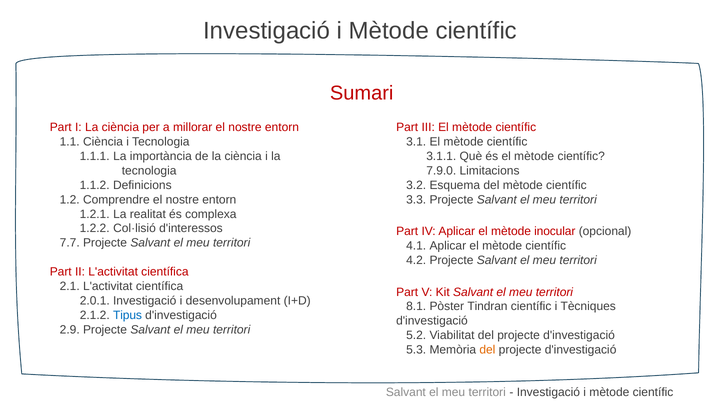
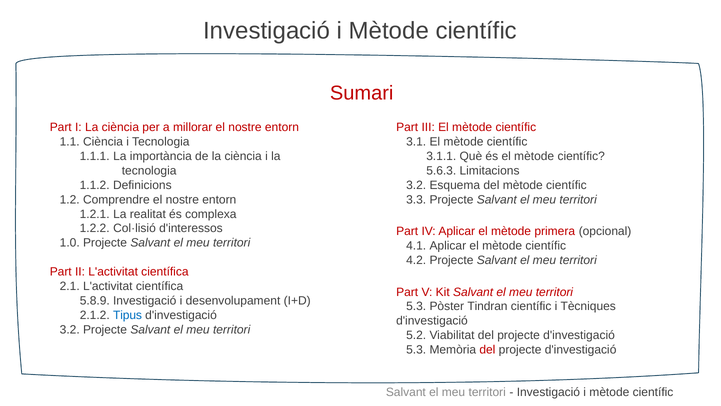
7.9.0: 7.9.0 -> 5.6.3
inocular: inocular -> primera
7.7: 7.7 -> 1.0
2.0.1: 2.0.1 -> 5.8.9
8.1 at (416, 306): 8.1 -> 5.3
2.9 at (70, 329): 2.9 -> 3.2
del at (487, 349) colour: orange -> red
